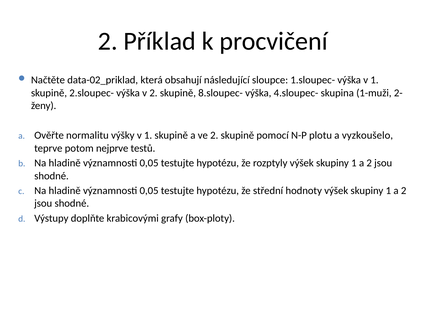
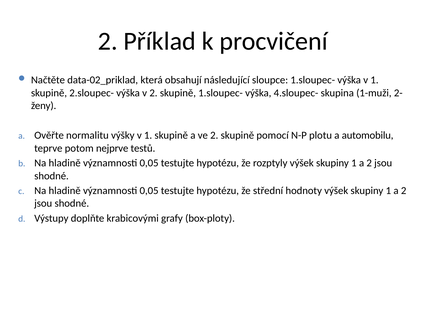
skupině 8.sloupec-: 8.sloupec- -> 1.sloupec-
vyzkoušelo: vyzkoušelo -> automobilu
